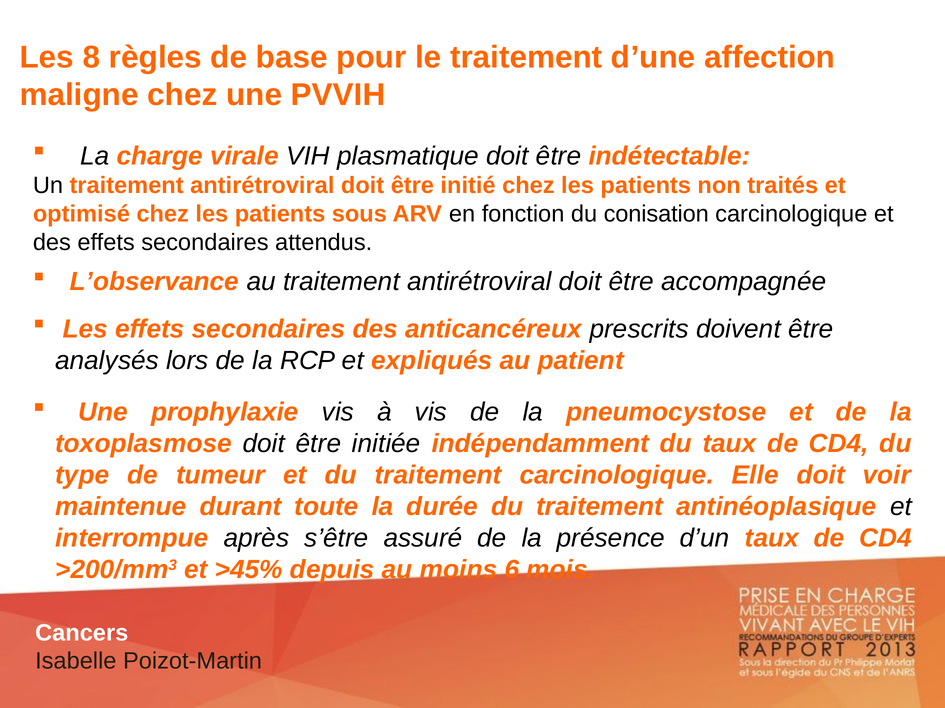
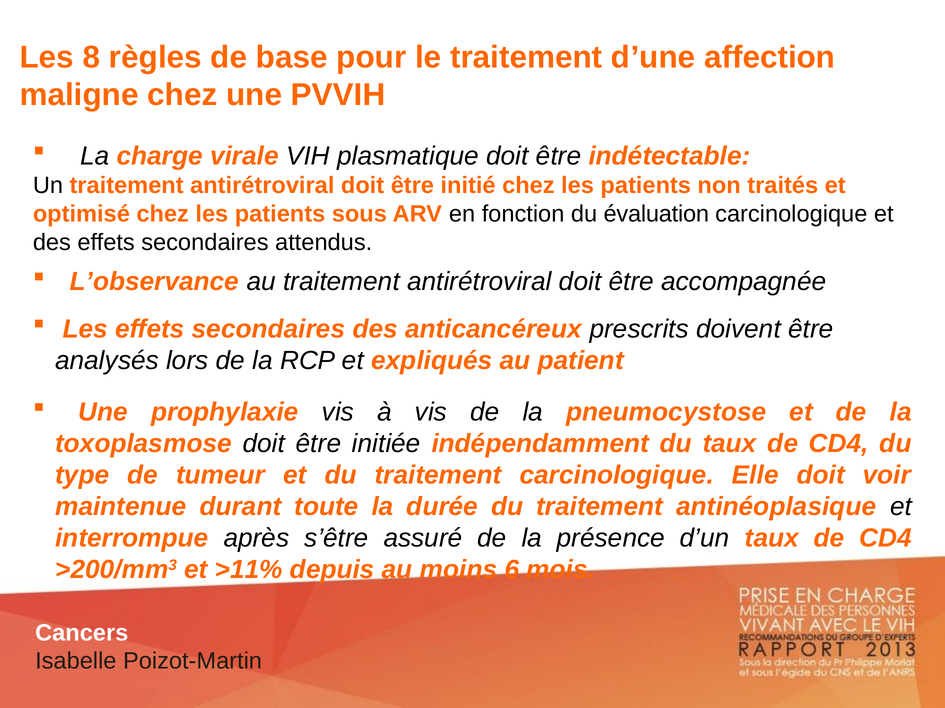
conisation: conisation -> évaluation
>45%: >45% -> >11%
